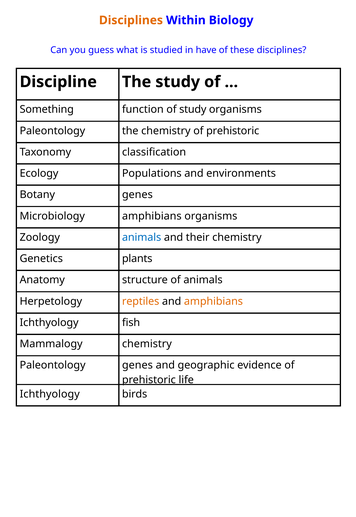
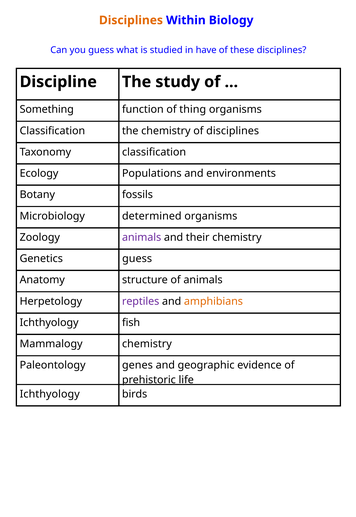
of study: study -> thing
Paleontology at (52, 131): Paleontology -> Classification
chemistry of prehistoric: prehistoric -> disciplines
Botany genes: genes -> fossils
Microbiology amphibians: amphibians -> determined
animals at (142, 238) colour: blue -> purple
Genetics plants: plants -> guess
reptiles colour: orange -> purple
